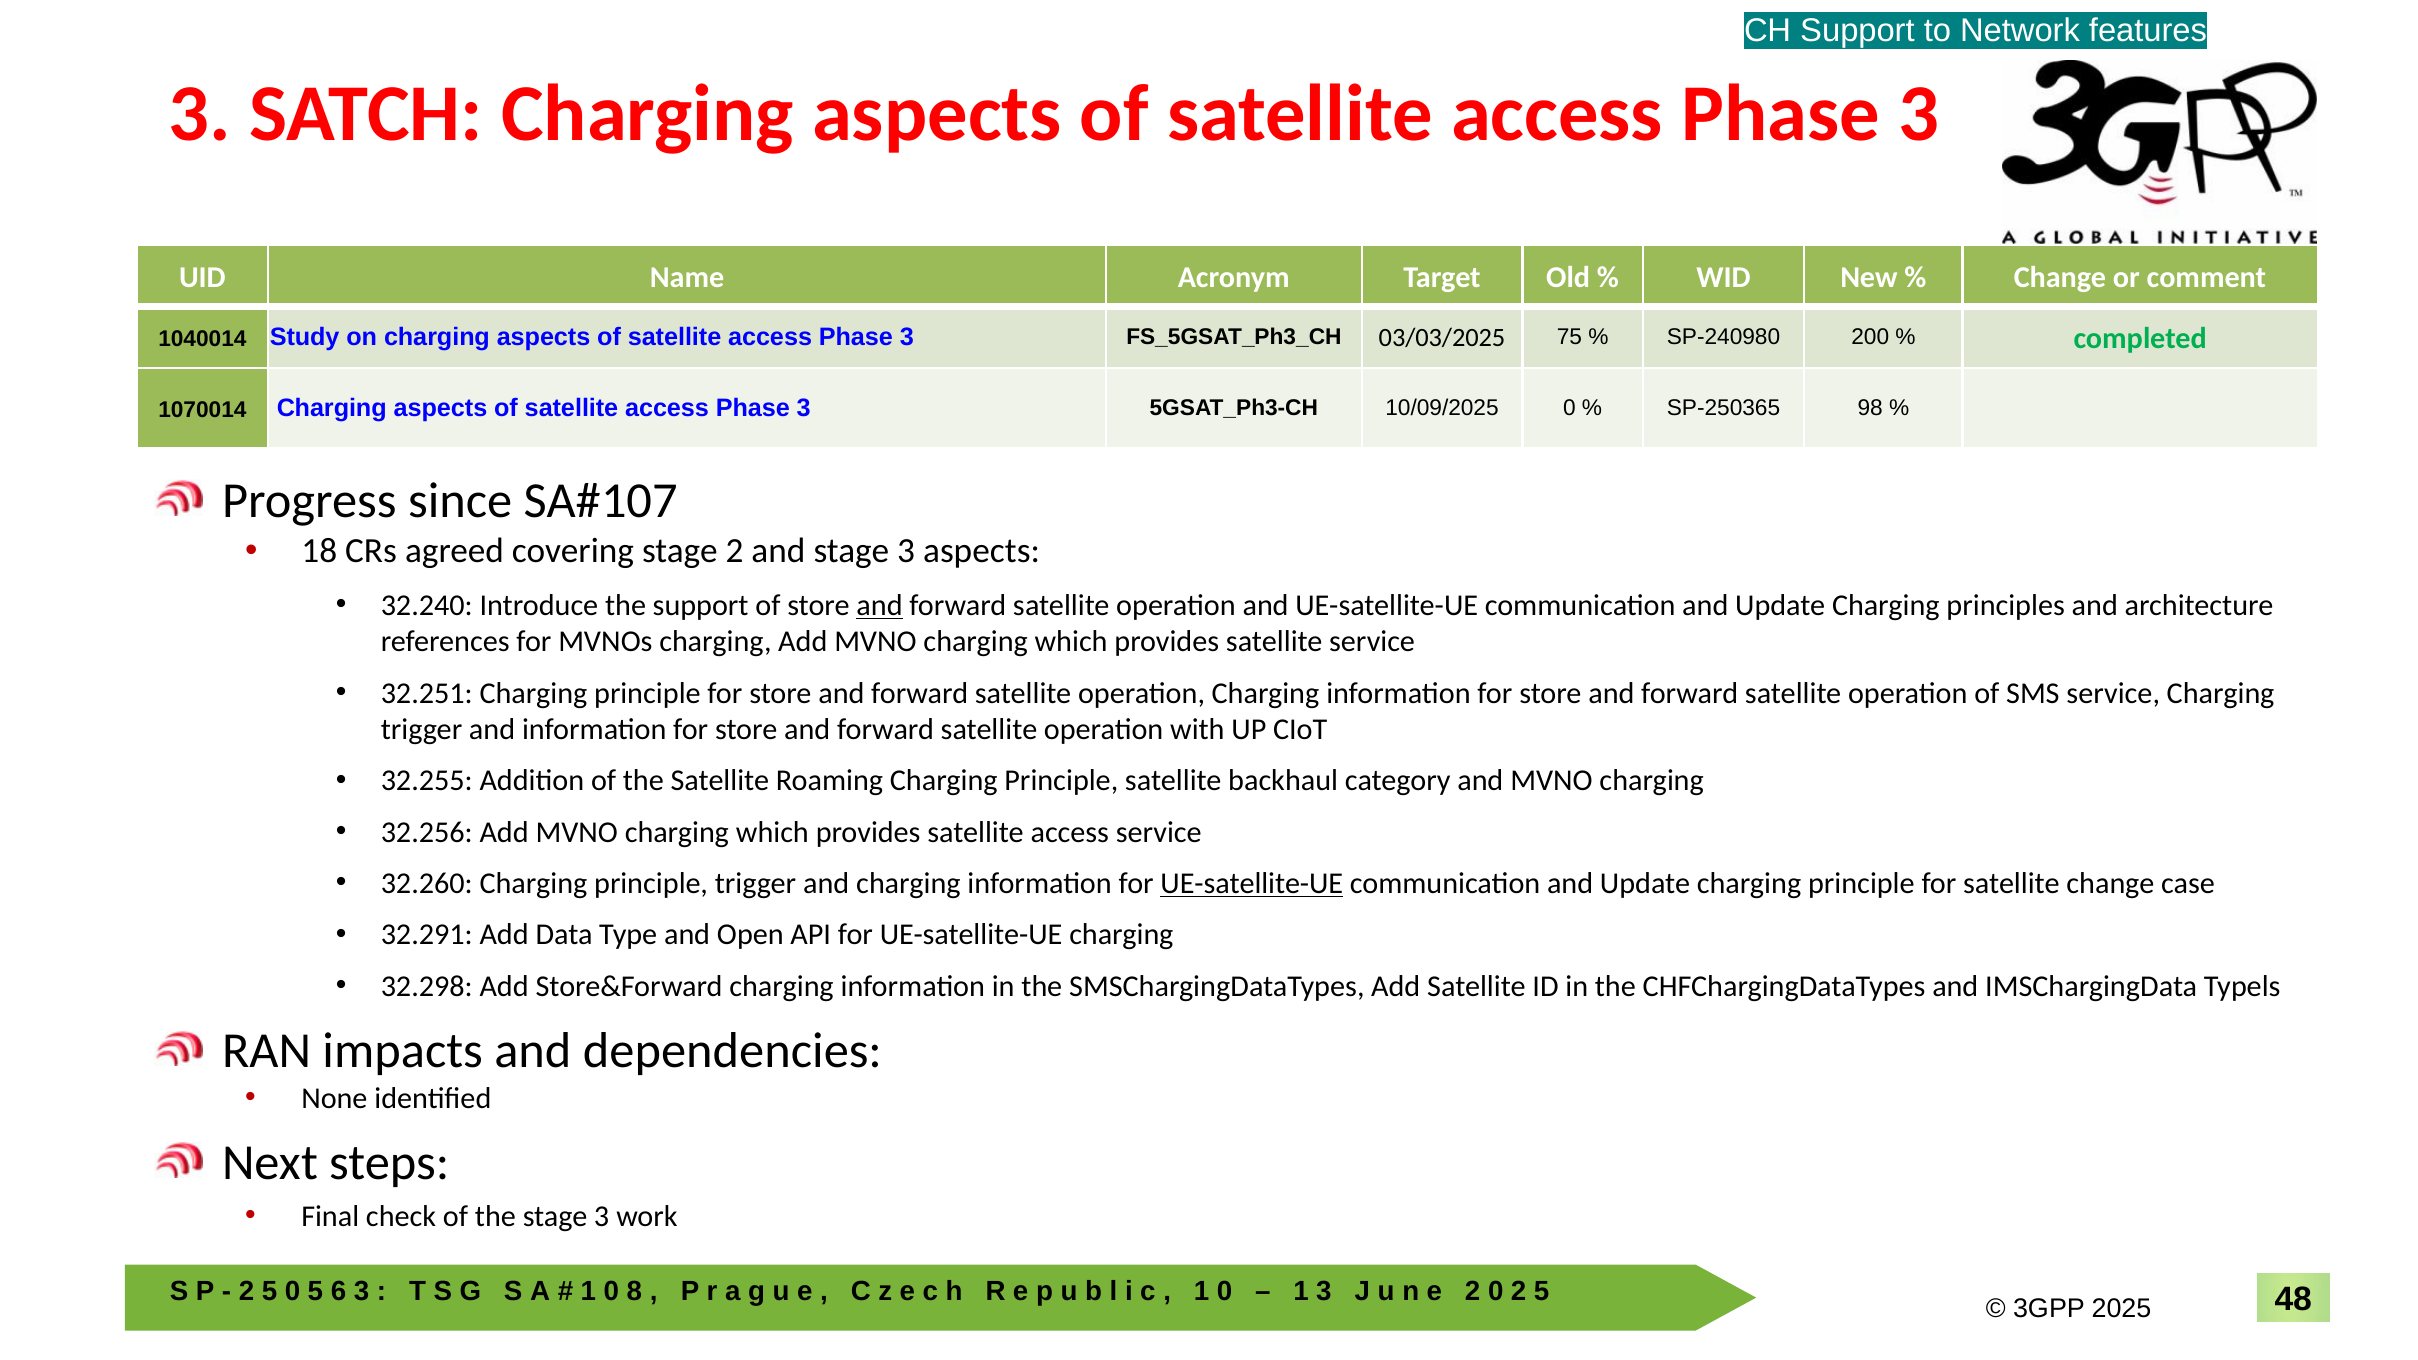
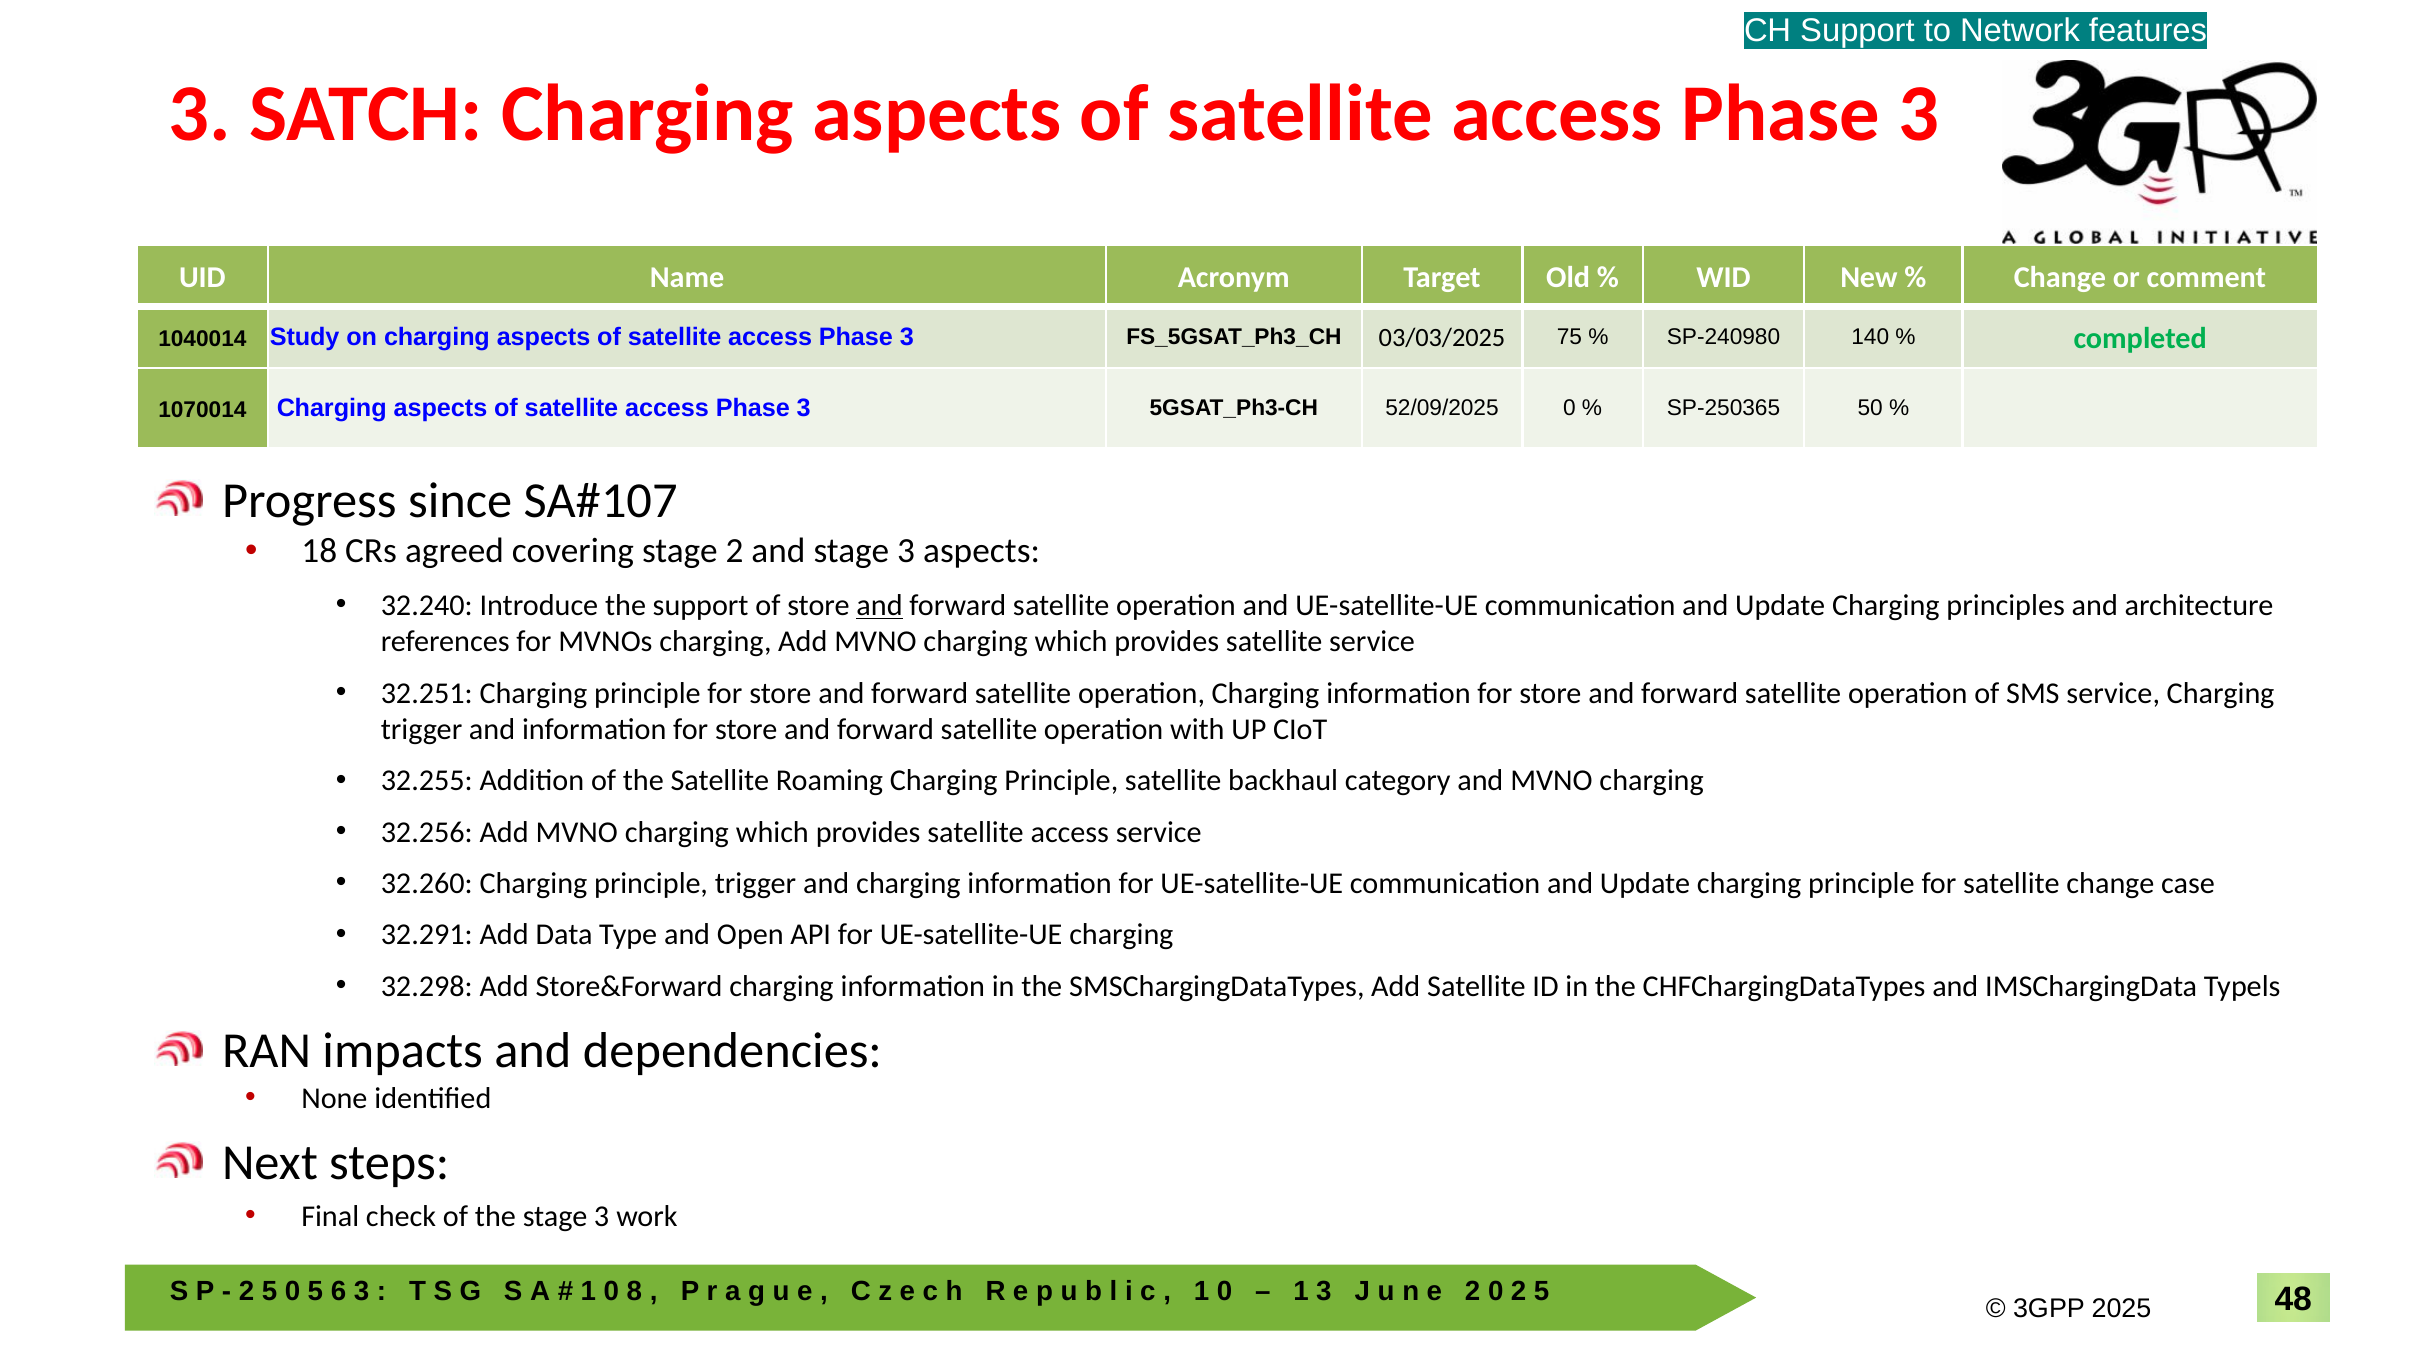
200: 200 -> 140
10/09/2025: 10/09/2025 -> 52/09/2025
98: 98 -> 50
UE-satellite-UE at (1252, 884) underline: present -> none
